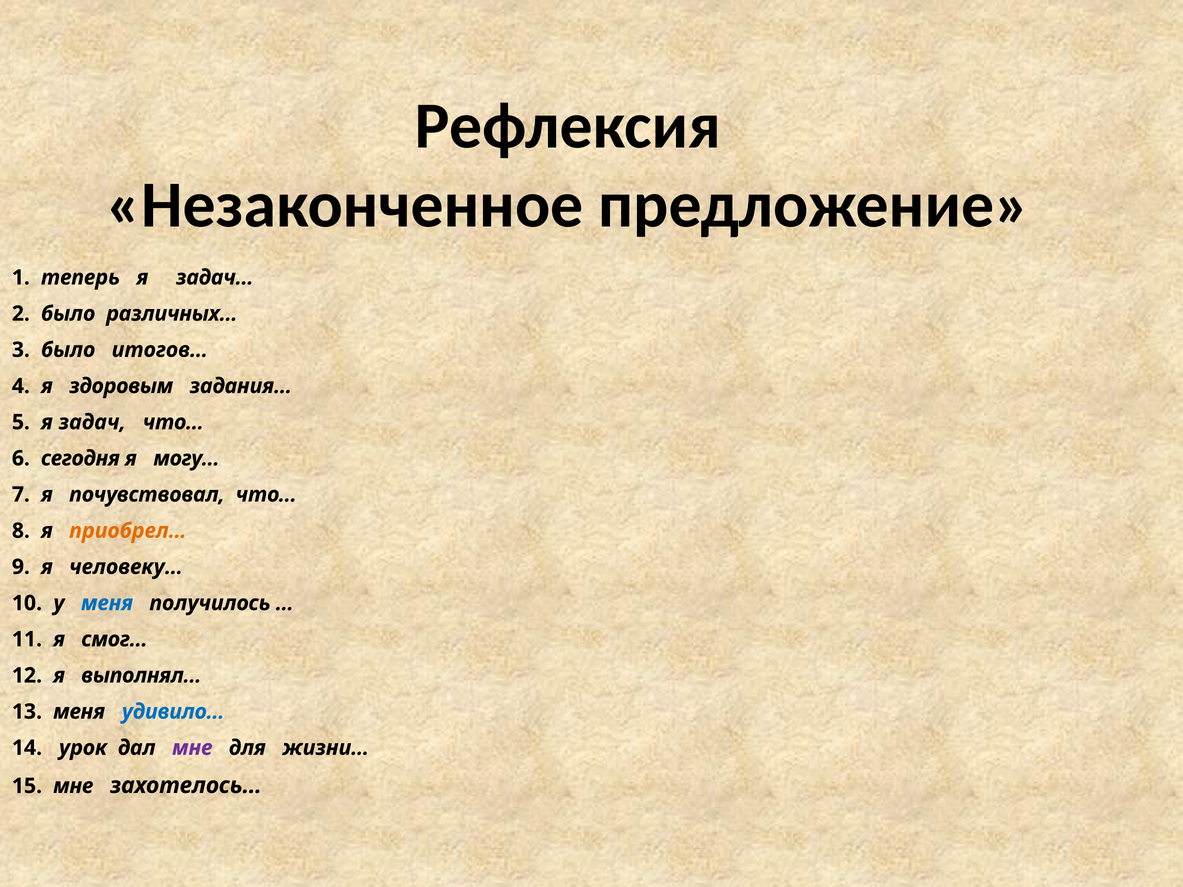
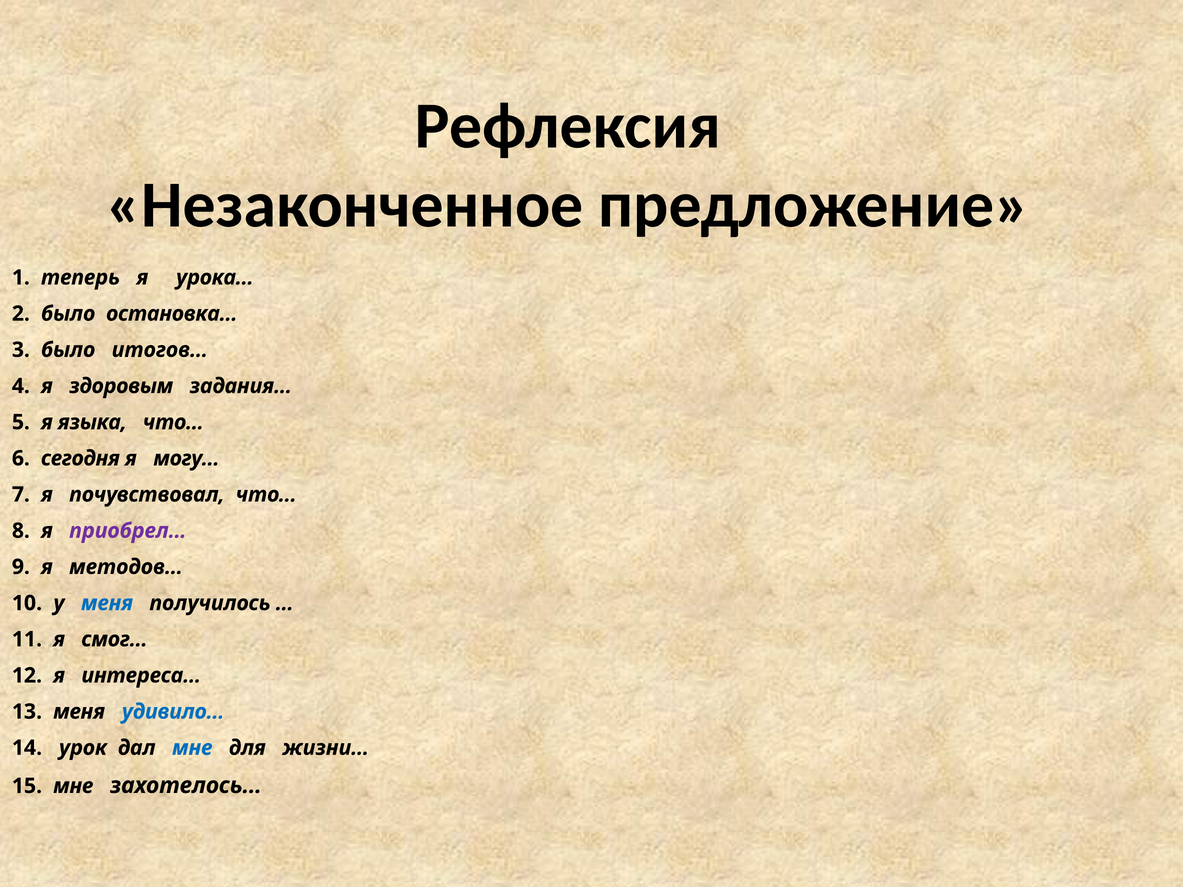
задач…: задач… -> урока…
различных…: различных… -> остановка…
задач: задач -> языка
приобрел… colour: orange -> purple
человеку…: человеку… -> методов…
выполнял…: выполнял… -> интереса…
мне at (192, 748) colour: purple -> blue
